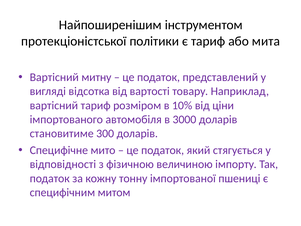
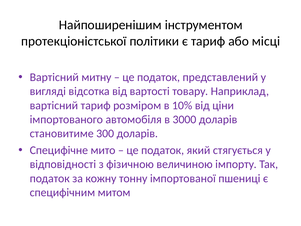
мита: мита -> місці
